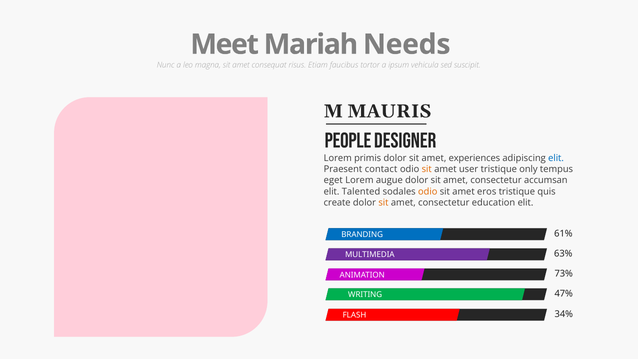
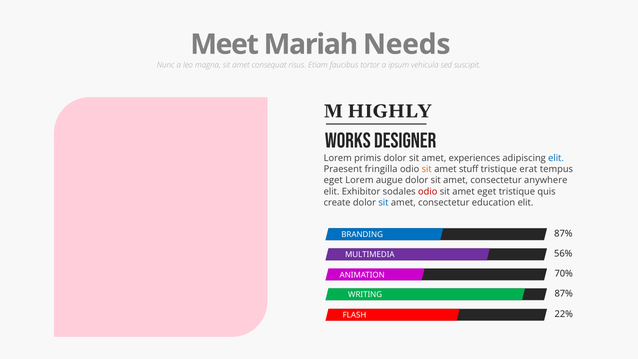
MAURIS: MAURIS -> HIGHLY
PEOPLE: PEOPLE -> WORKS
contact: contact -> fringilla
user: user -> stuff
only: only -> erat
accumsan: accumsan -> anywhere
Talented: Talented -> Exhibitor
odio at (428, 191) colour: orange -> red
amet eros: eros -> eget
sit at (383, 203) colour: orange -> blue
BRANDING 61%: 61% -> 87%
63%: 63% -> 56%
73%: 73% -> 70%
WRITING 47%: 47% -> 87%
34%: 34% -> 22%
